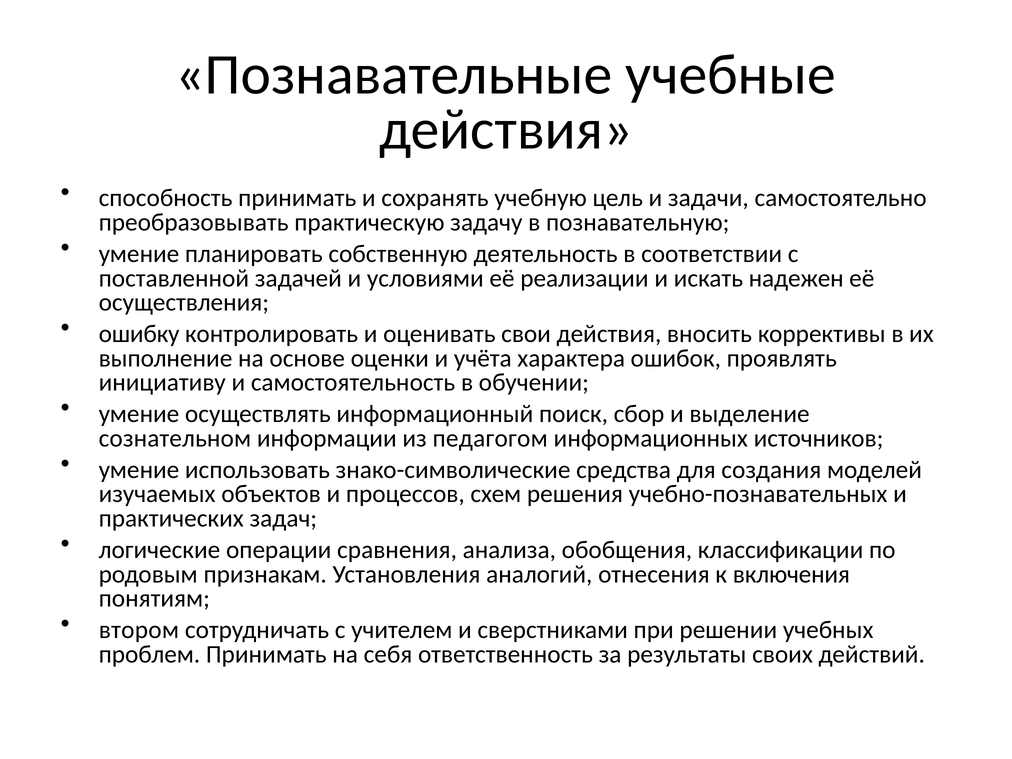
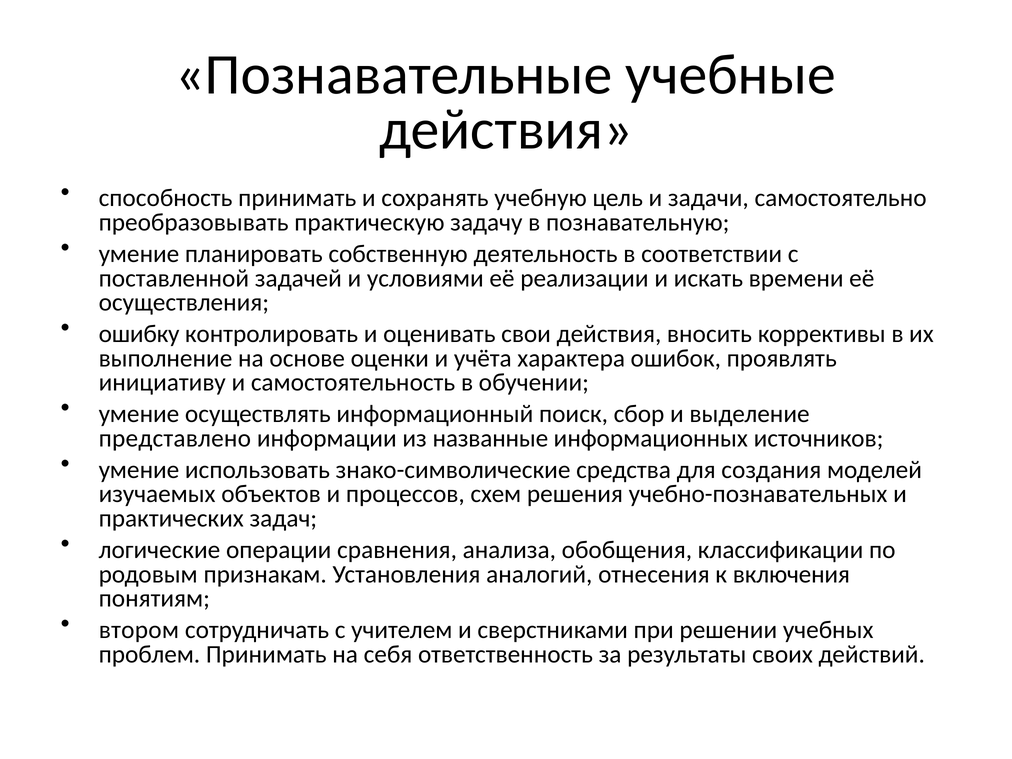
надежен: надежен -> времени
сознательном: сознательном -> представлено
педагогом: педагогом -> названные
